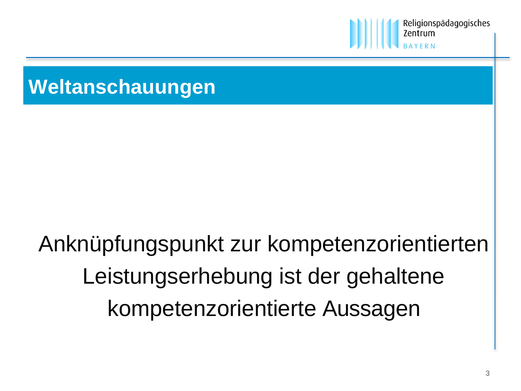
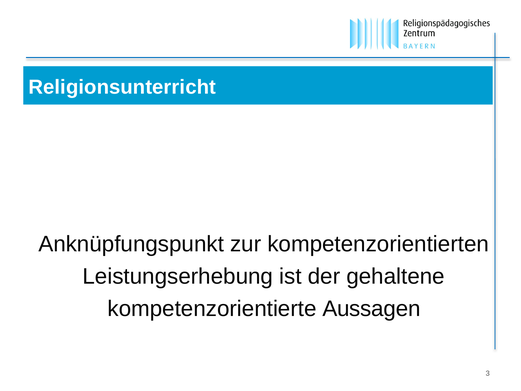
Weltanschauungen: Weltanschauungen -> Religionsunterricht
